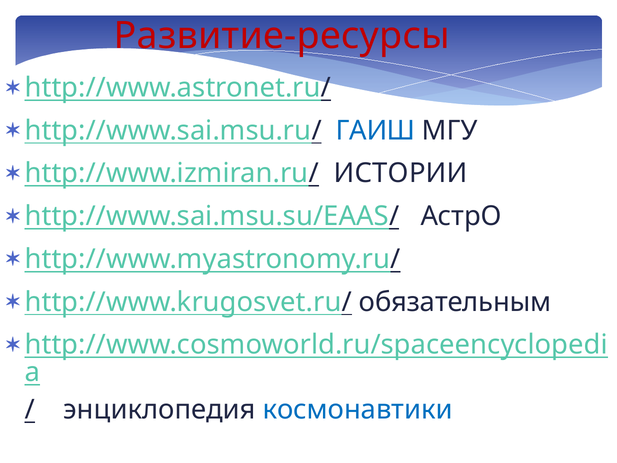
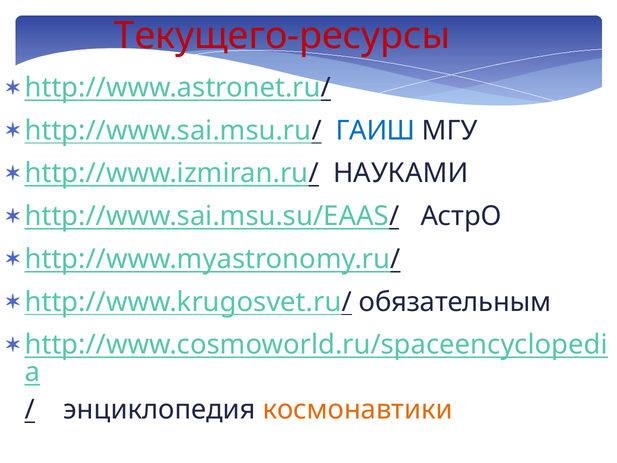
Развитие-ресурсы: Развитие-ресурсы -> Текущего-ресурсы
ИСТОРИИ: ИСТОРИИ -> НАУКАМИ
космонавтики colour: blue -> orange
